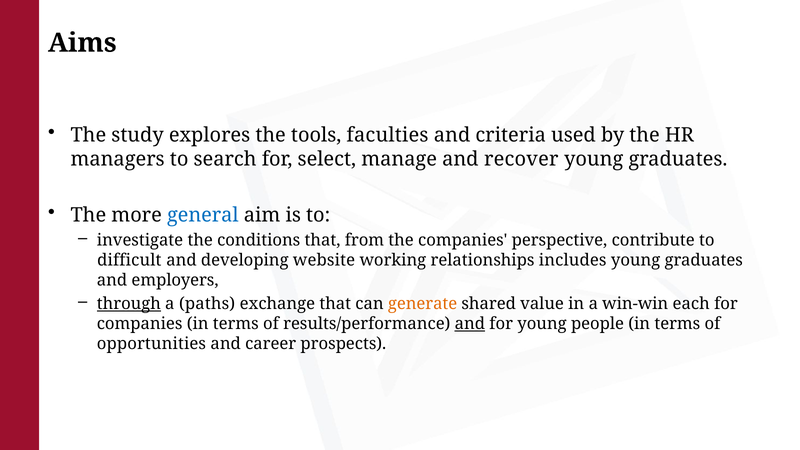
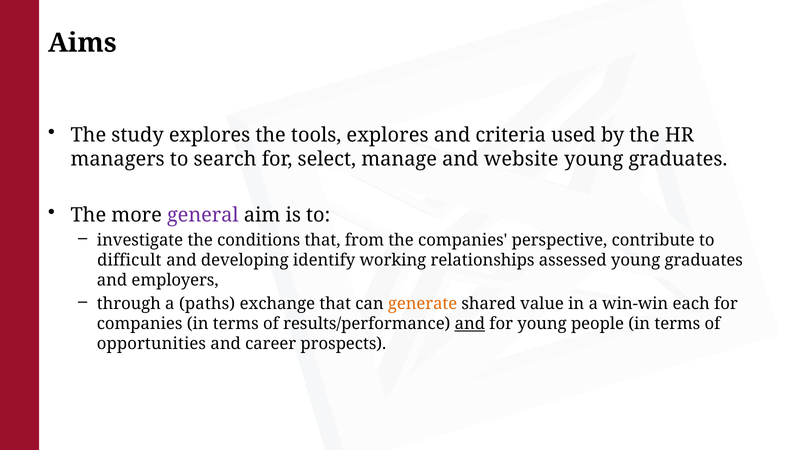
tools faculties: faculties -> explores
recover: recover -> website
general colour: blue -> purple
website: website -> identify
includes: includes -> assessed
through underline: present -> none
